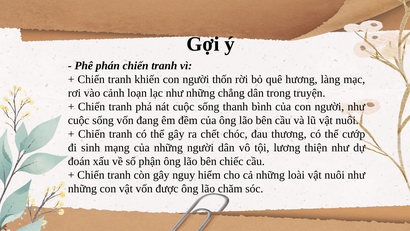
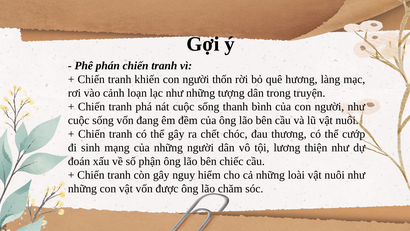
chẳng: chẳng -> tượng
